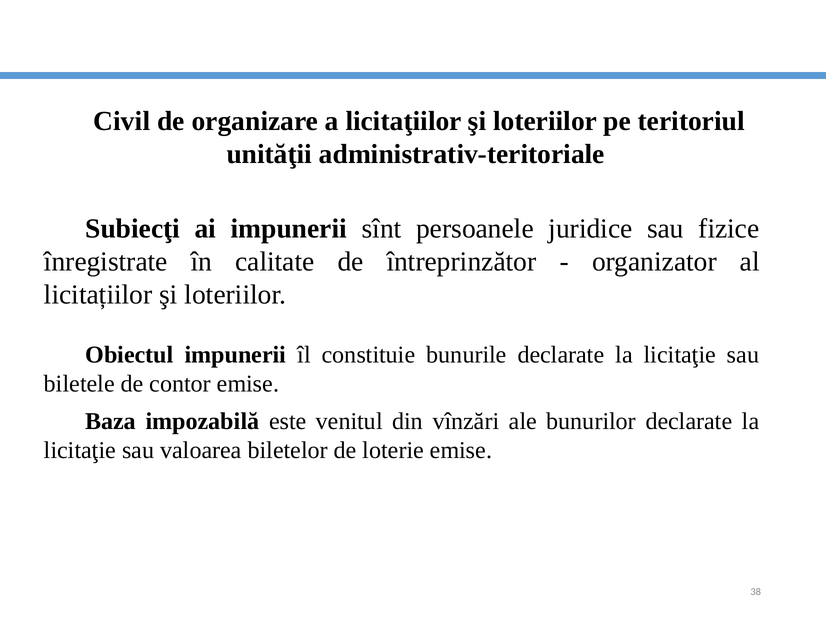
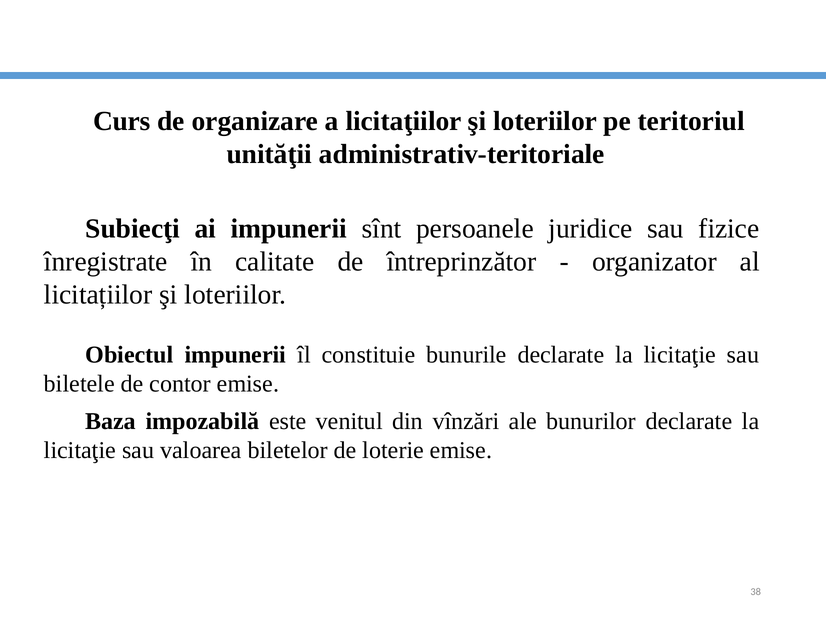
Civil: Civil -> Curs
